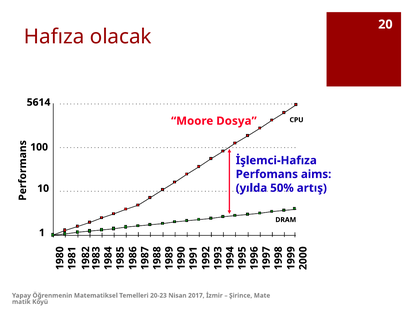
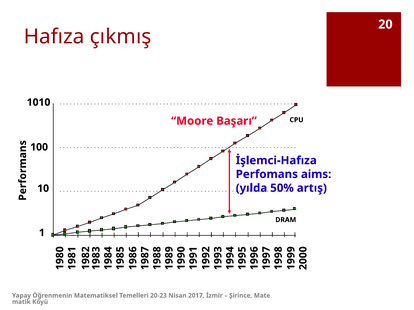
olacak: olacak -> çıkmış
5614: 5614 -> 1010
Dosya: Dosya -> Başarı
